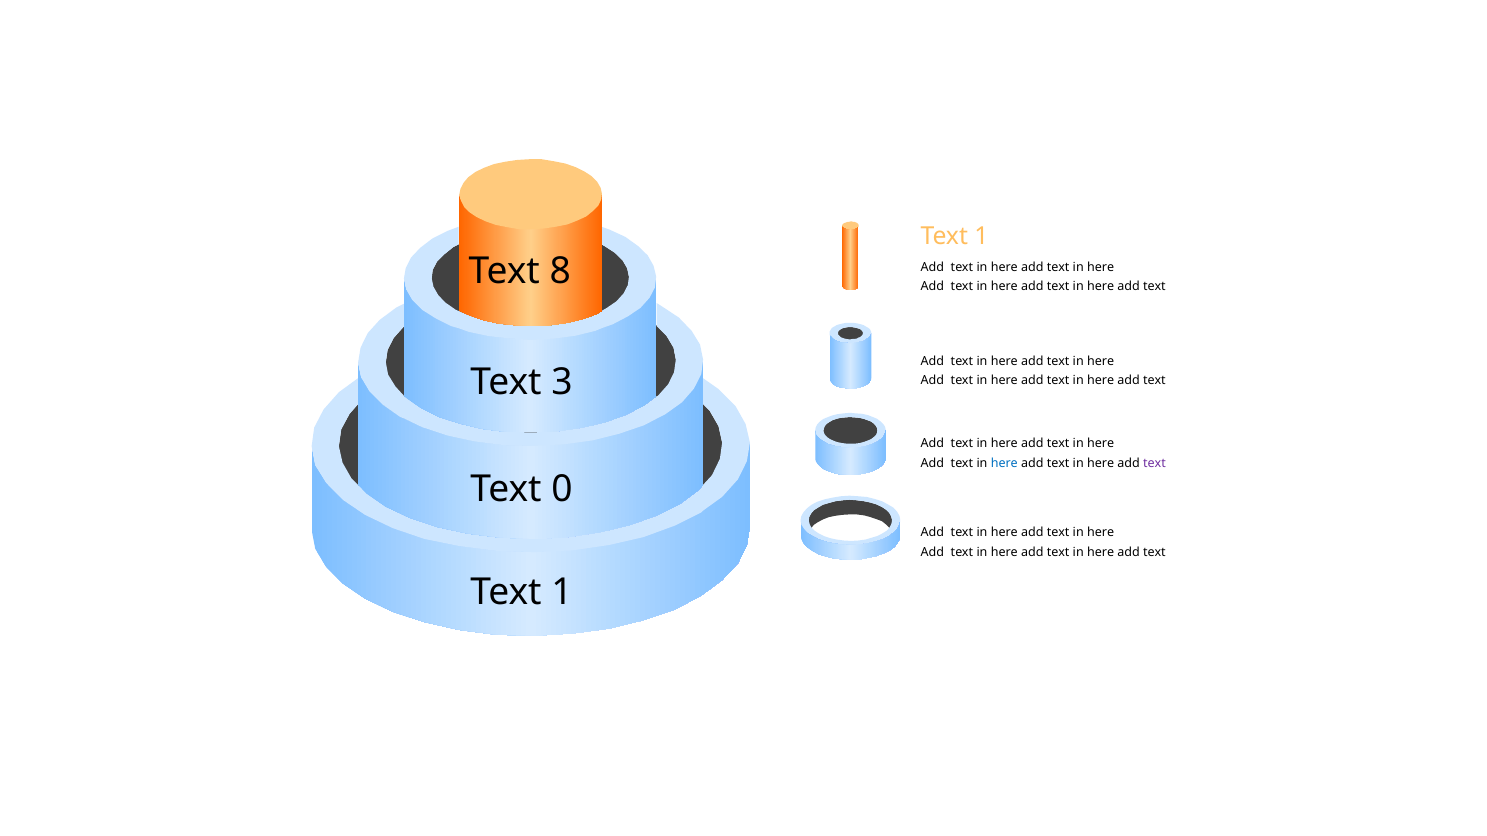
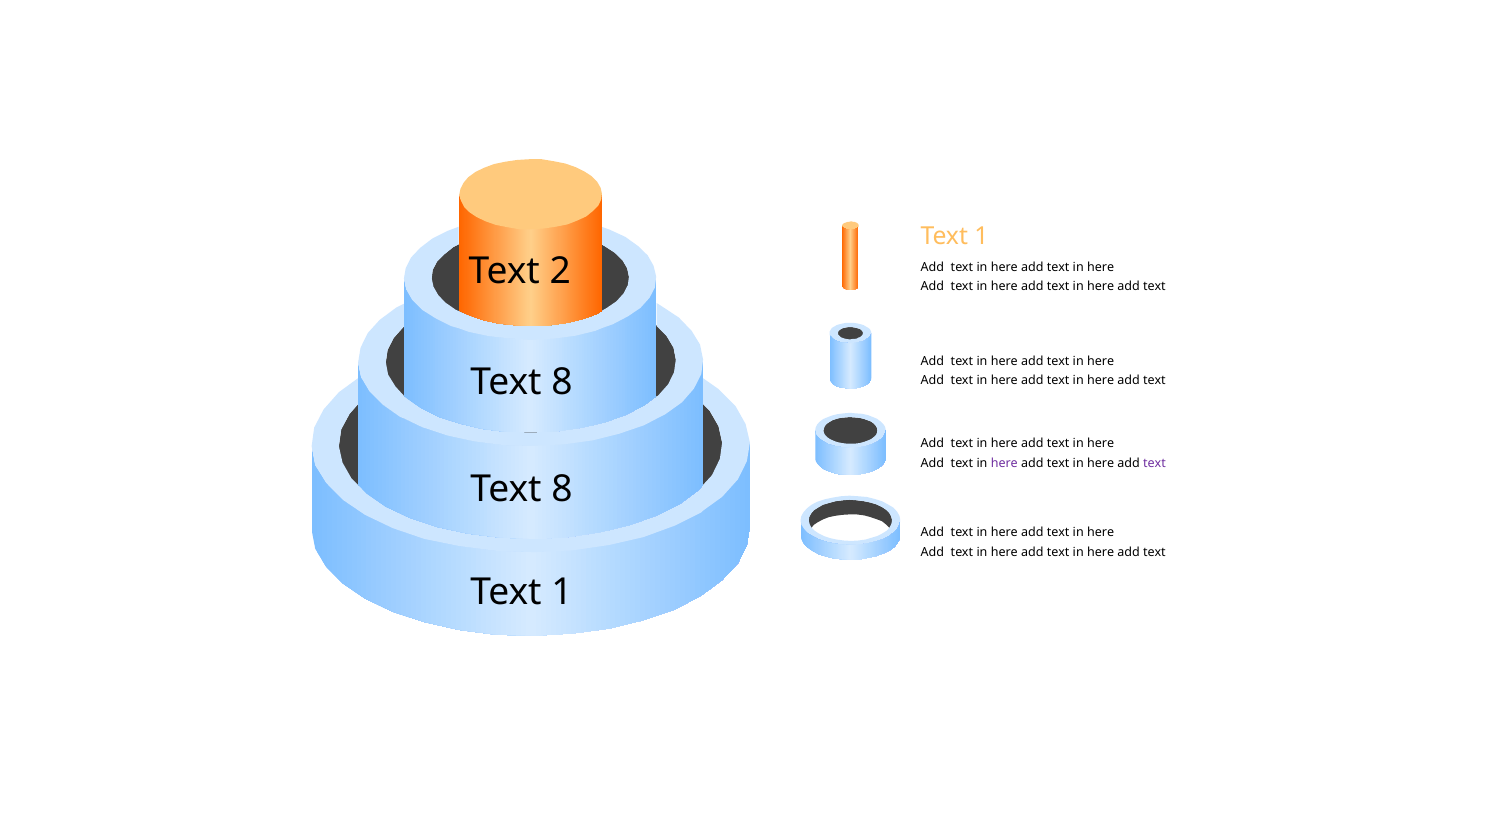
8 at (560, 271): 8 -> 2
3 at (562, 383): 3 -> 8
here at (1004, 464) colour: blue -> purple
0 at (562, 490): 0 -> 8
